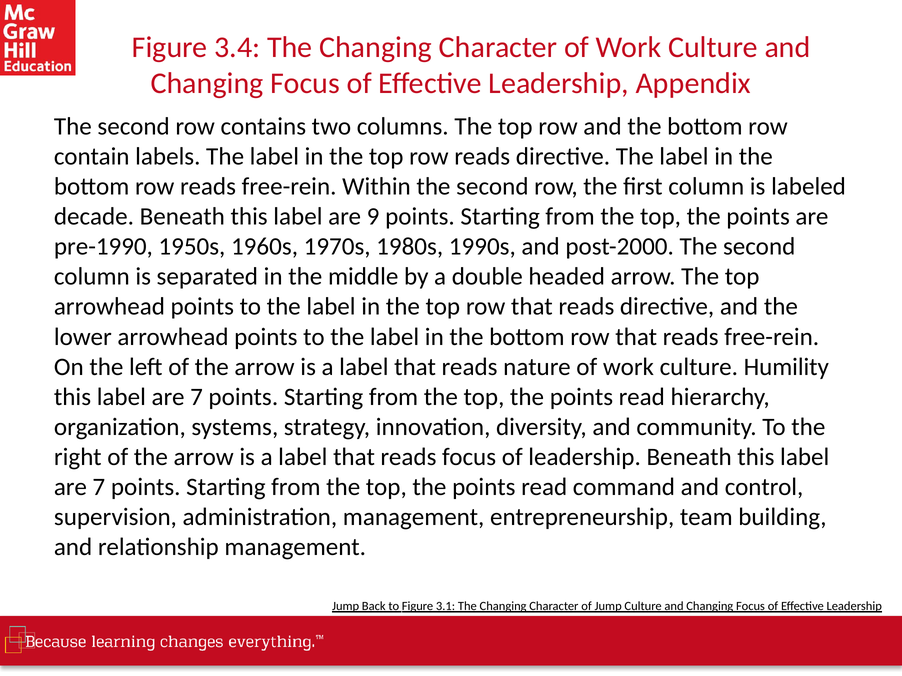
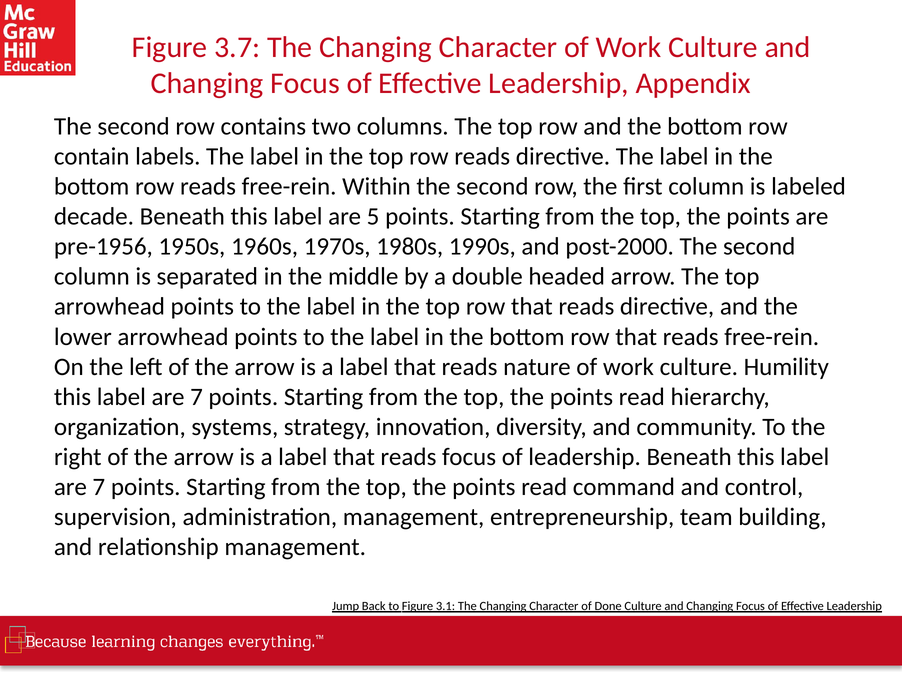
3.4: 3.4 -> 3.7
9: 9 -> 5
pre-1990: pre-1990 -> pre-1956
of Jump: Jump -> Done
